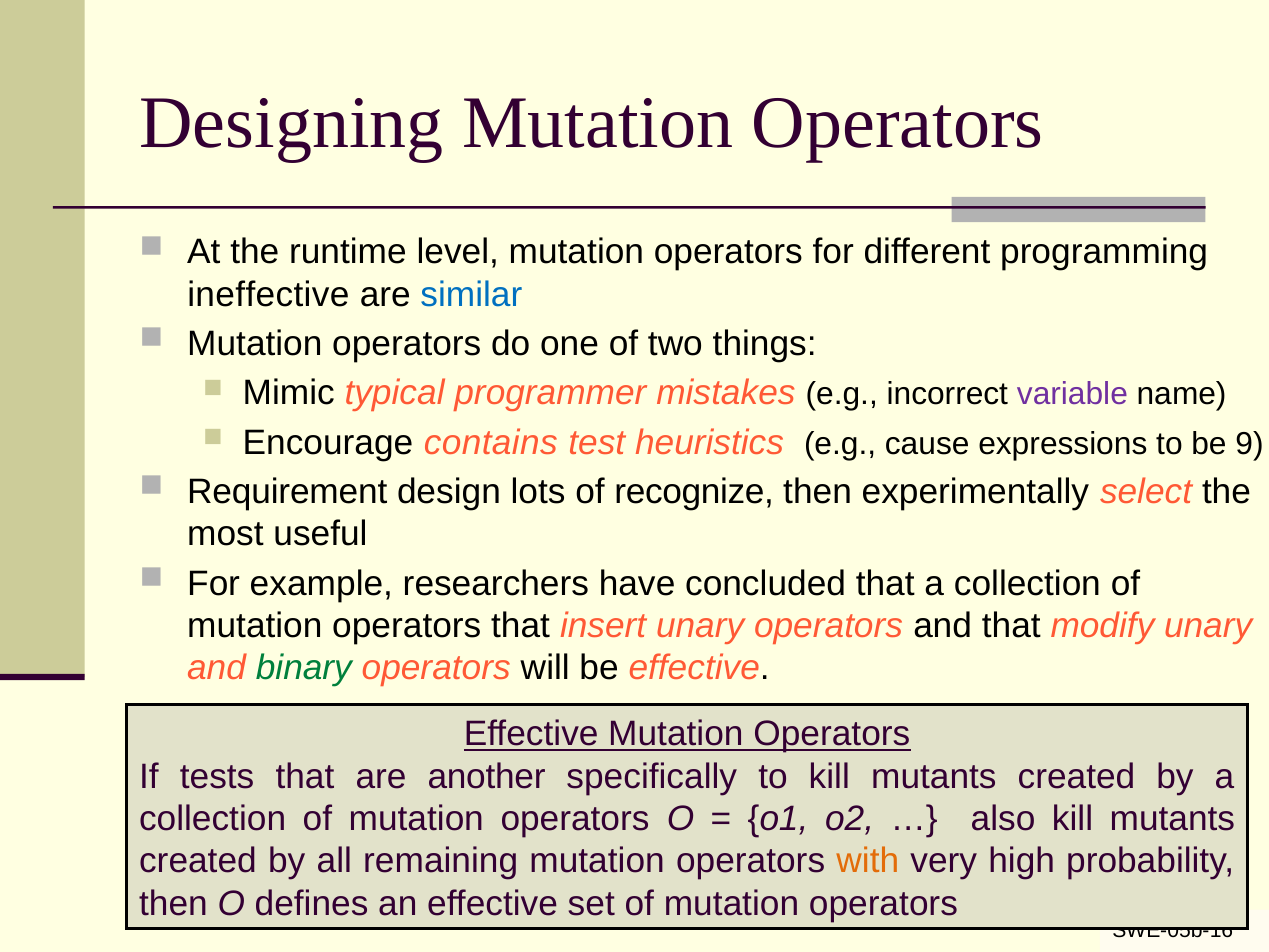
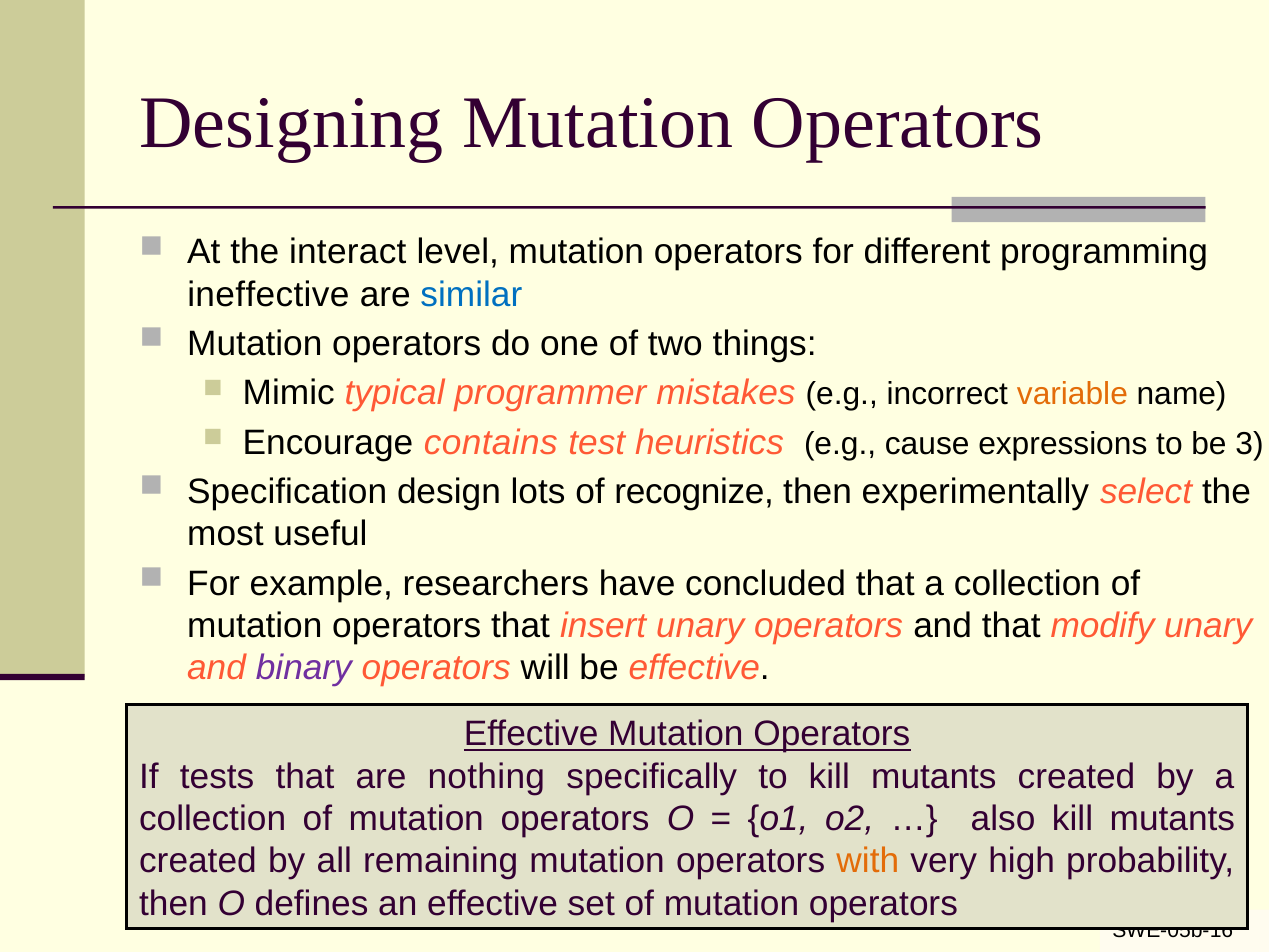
runtime: runtime -> interact
variable colour: purple -> orange
9: 9 -> 3
Requirement: Requirement -> Specification
binary colour: green -> purple
another: another -> nothing
